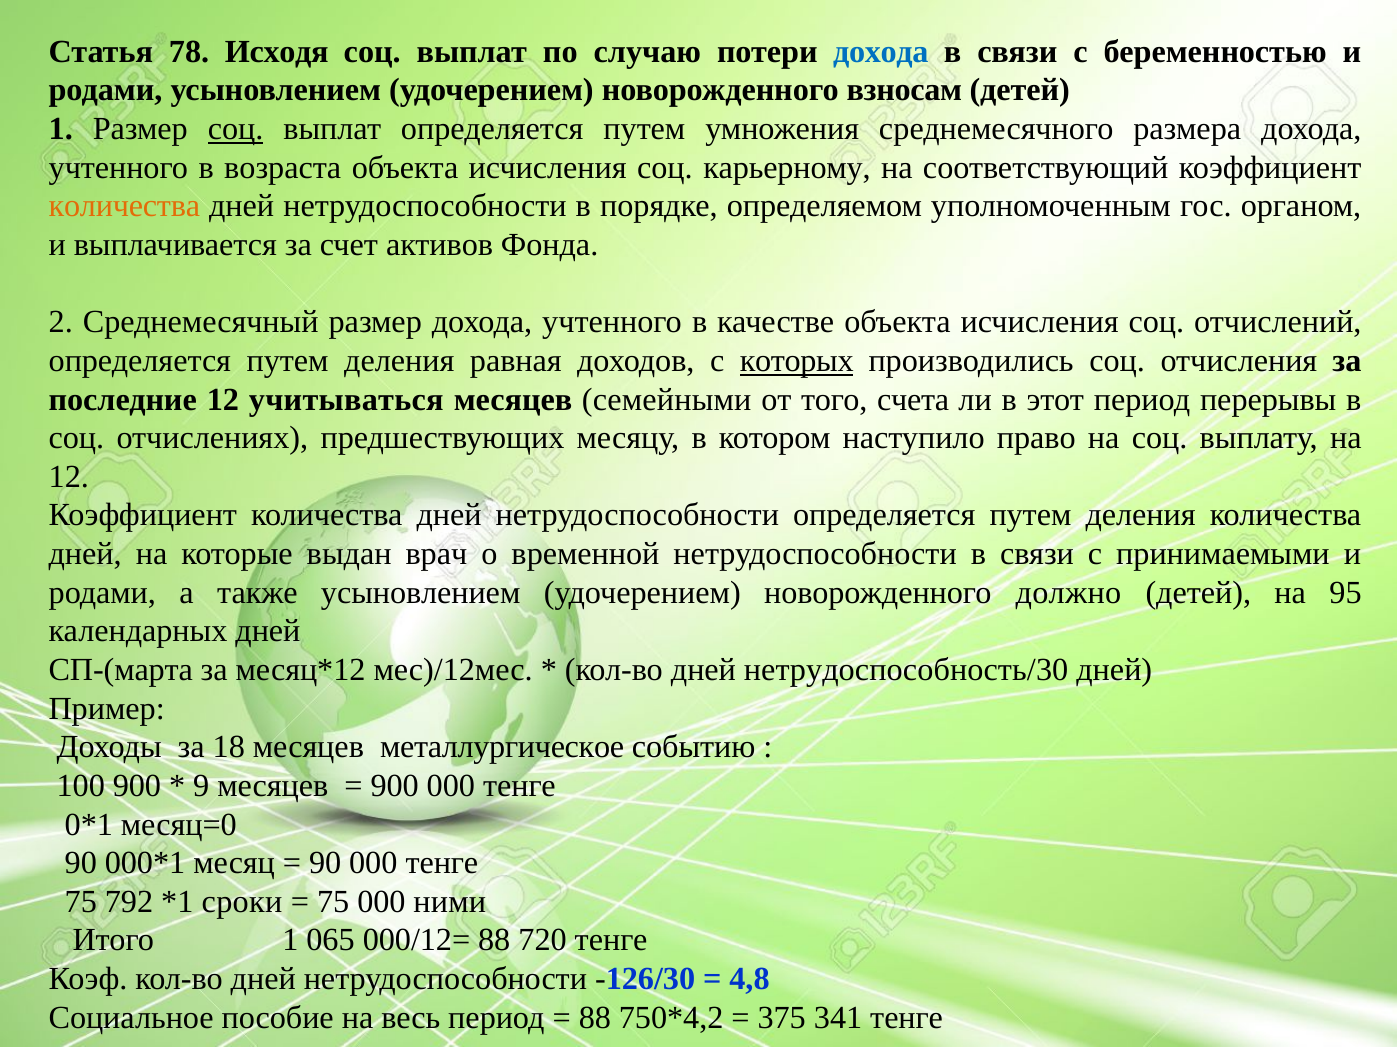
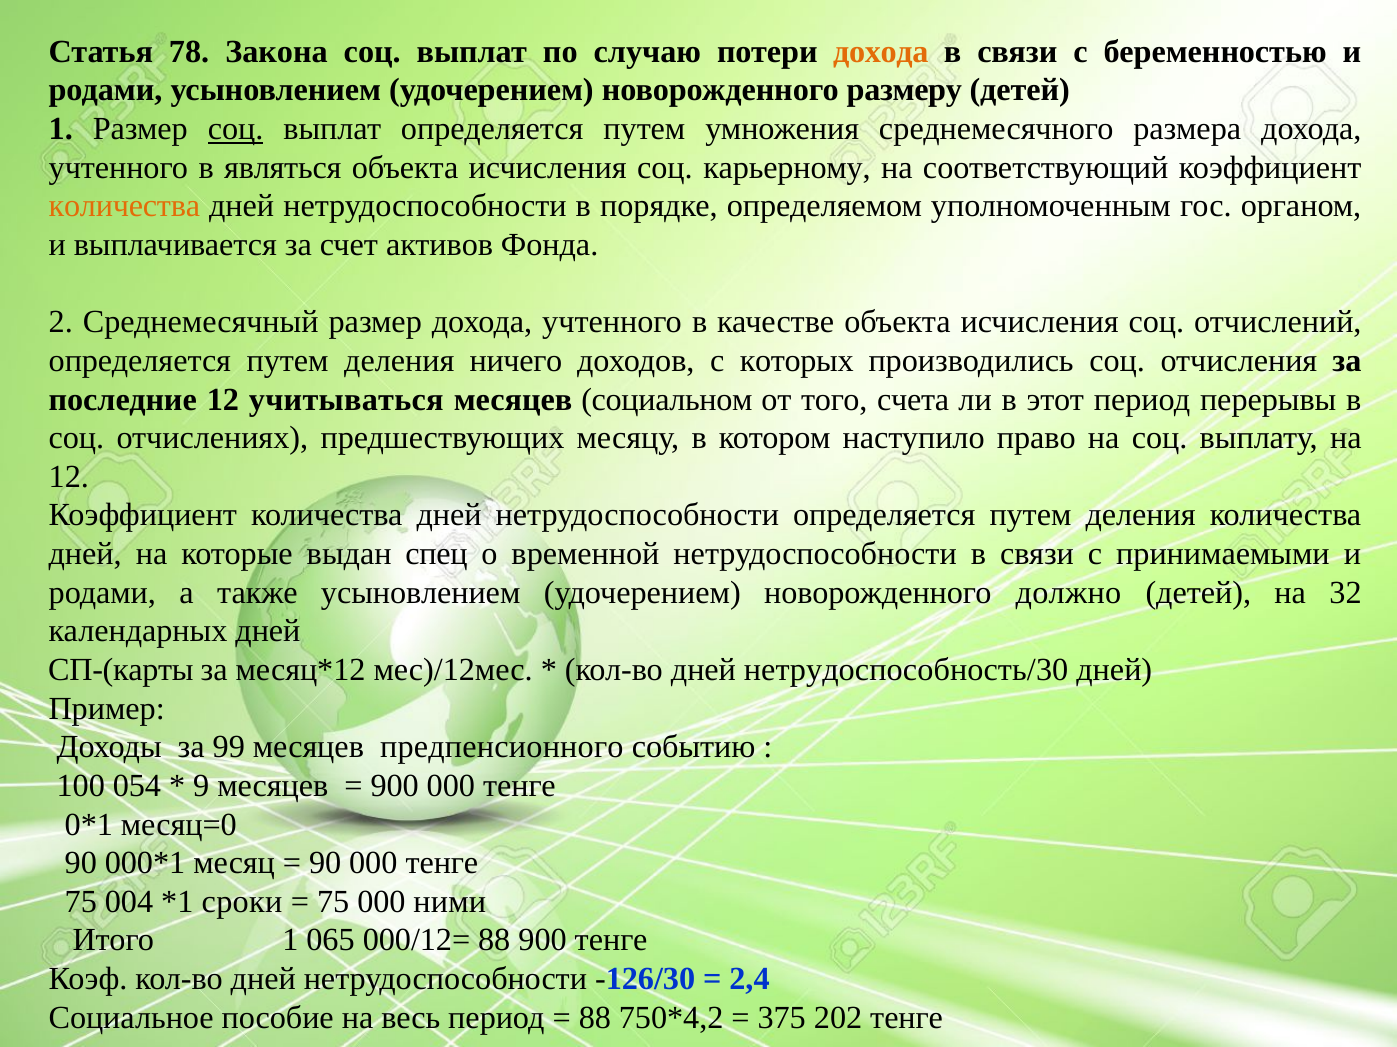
Исходя: Исходя -> Закона
дохода at (881, 52) colour: blue -> orange
взносам: взносам -> размеру
возраста: возраста -> являться
равная: равная -> ничего
которых underline: present -> none
семейными: семейными -> социальном
врач: врач -> спец
95: 95 -> 32
СП-(марта: СП-(марта -> СП-(карты
18: 18 -> 99
металлургическое: металлургическое -> предпенсионного
100 900: 900 -> 054
792: 792 -> 004
88 720: 720 -> 900
4,8: 4,8 -> 2,4
341: 341 -> 202
